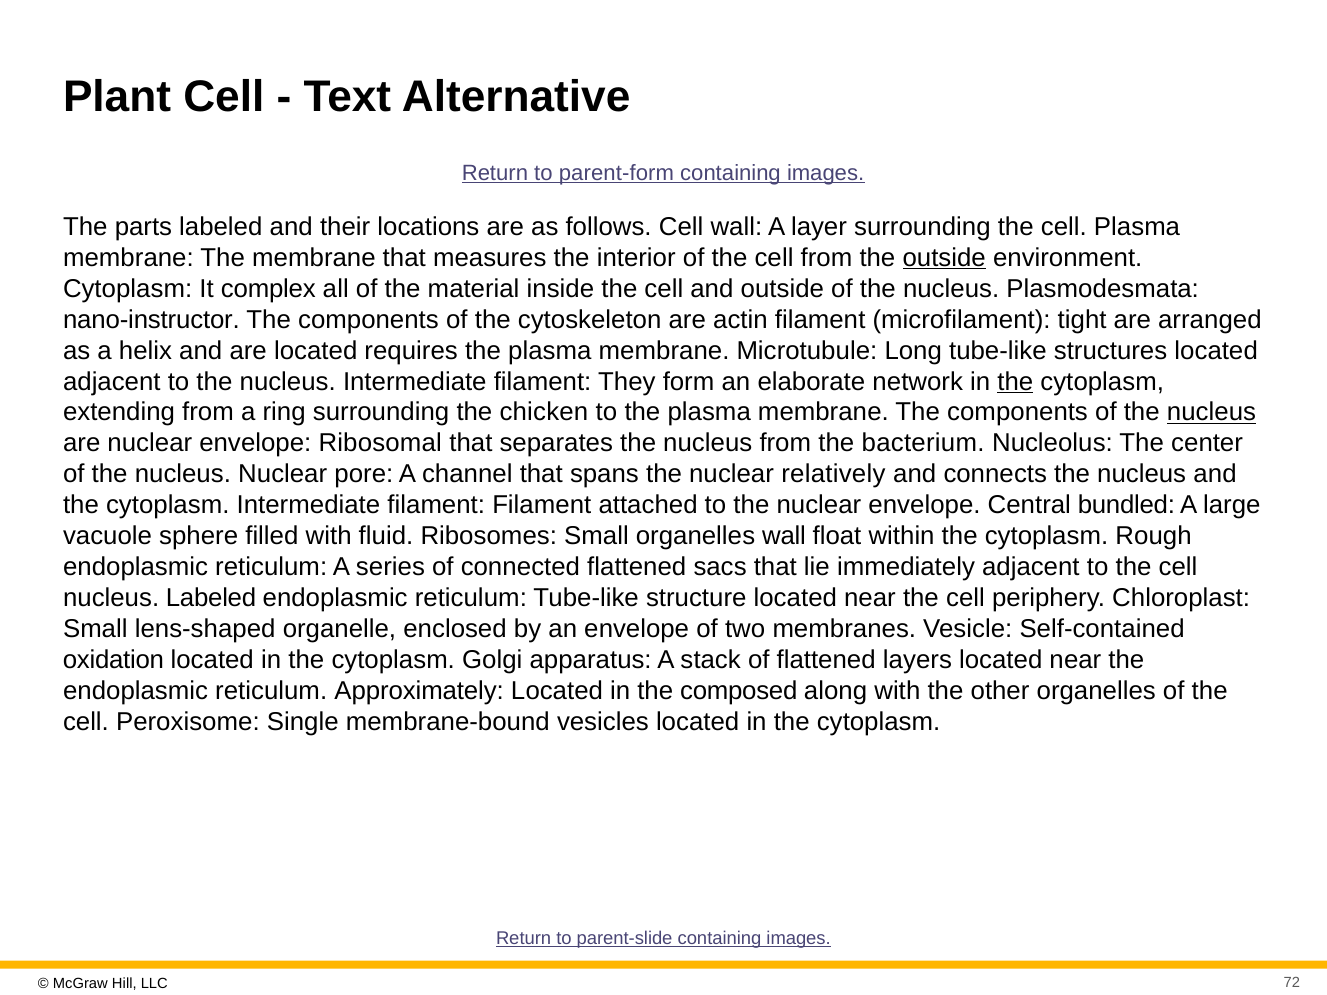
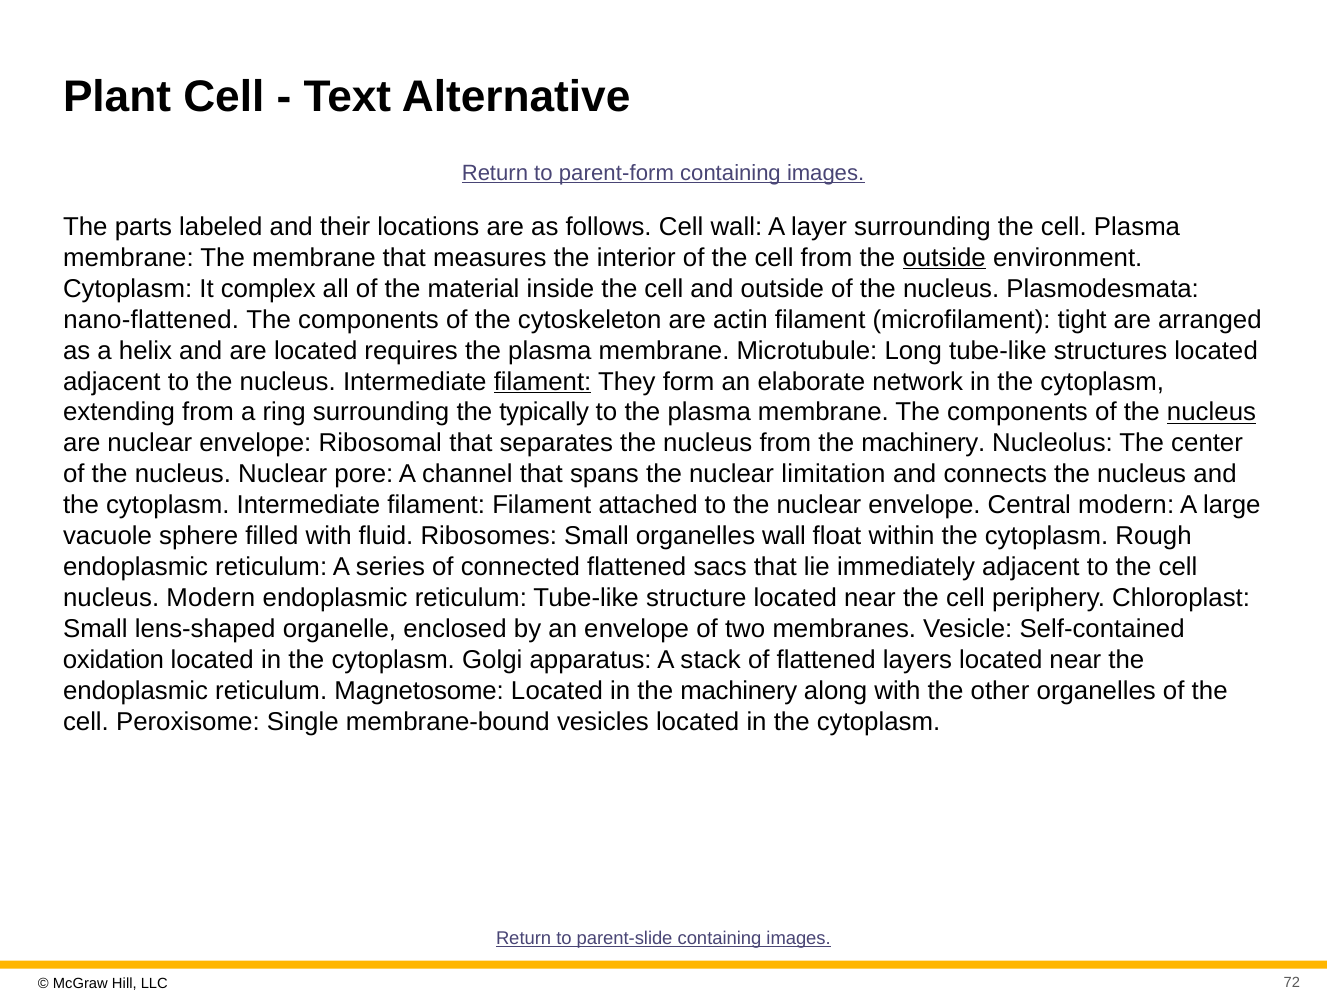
nano-instructor: nano-instructor -> nano-flattened
filament at (543, 382) underline: none -> present
the at (1015, 382) underline: present -> none
chicken: chicken -> typically
from the bacterium: bacterium -> machinery
relatively: relatively -> limitation
Central bundled: bundled -> modern
nucleus Labeled: Labeled -> Modern
Approximately: Approximately -> Magnetosome
in the composed: composed -> machinery
